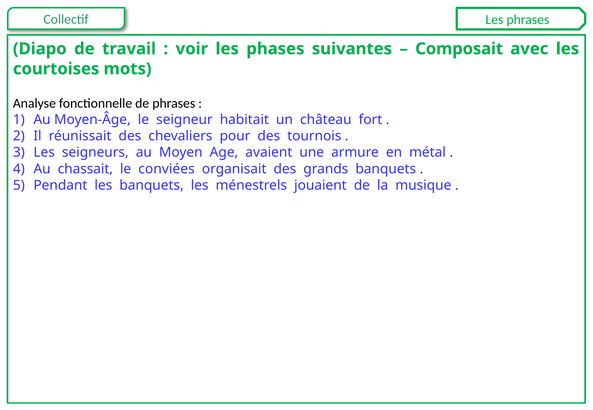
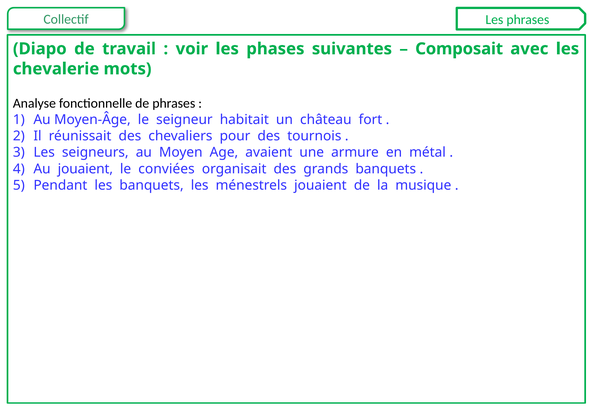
courtoises: courtoises -> chevalerie
Au chassait: chassait -> jouaient
